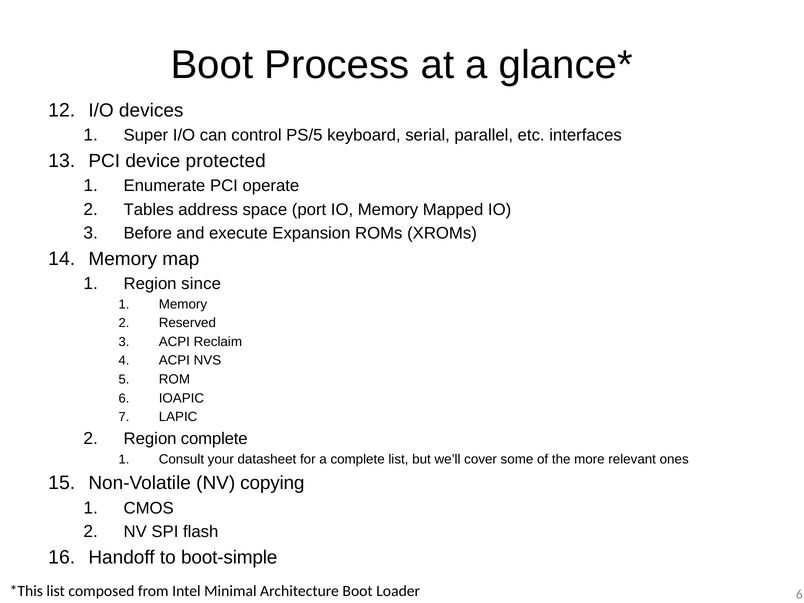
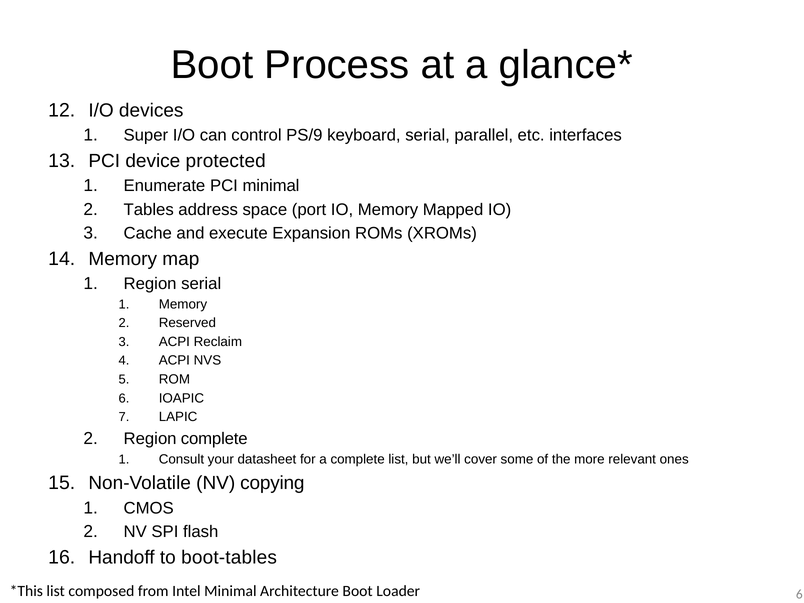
PS/5: PS/5 -> PS/9
PCI operate: operate -> minimal
Before: Before -> Cache
Region since: since -> serial
boot-simple: boot-simple -> boot-tables
